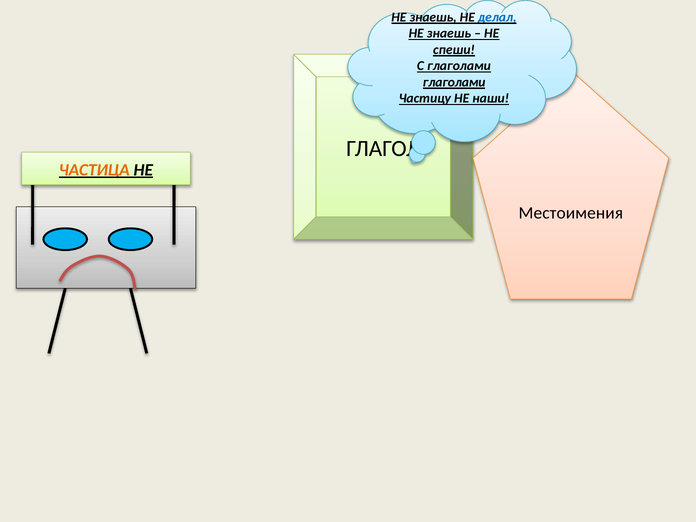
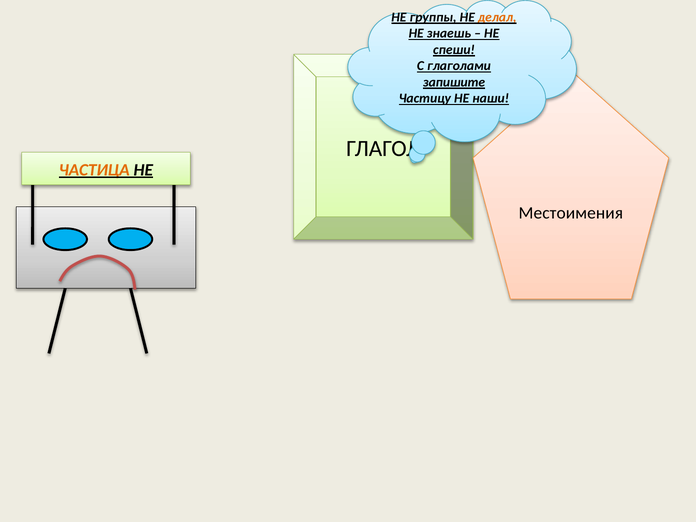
знаешь at (433, 17): знаешь -> группы
делал colour: blue -> orange
глаголами at (454, 82): глаголами -> запишите
